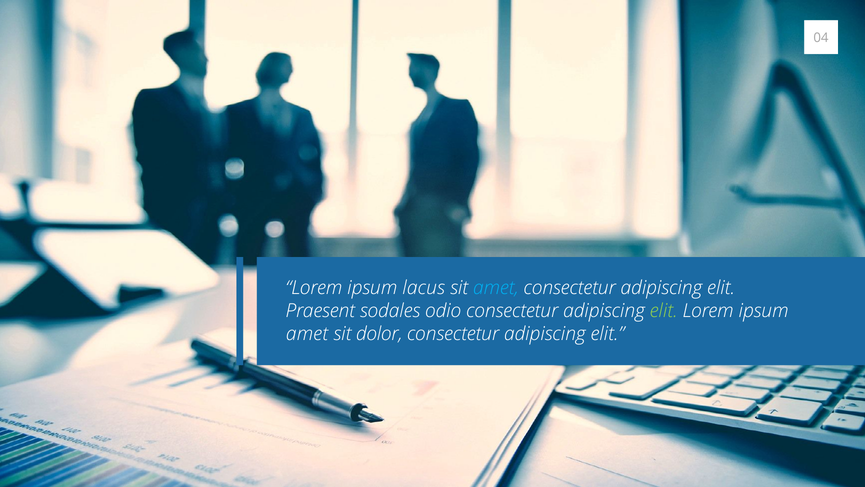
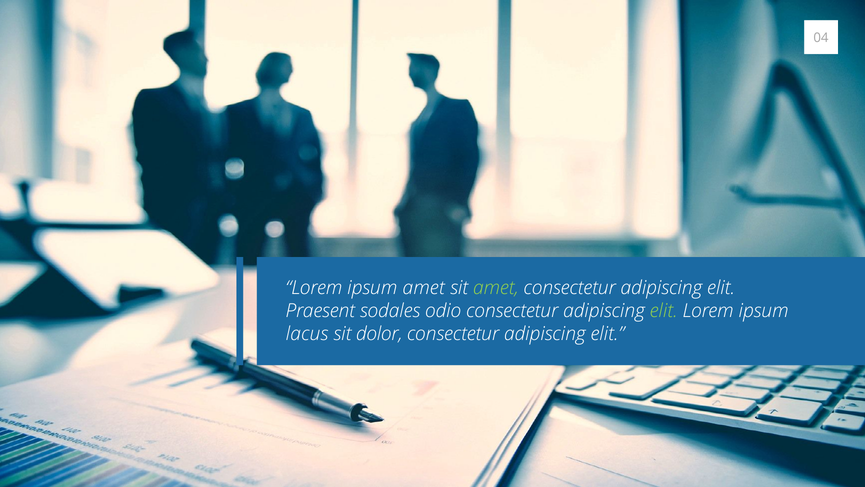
ipsum lacus: lacus -> amet
amet at (496, 287) colour: light blue -> light green
amet at (307, 334): amet -> lacus
